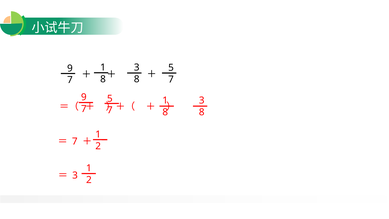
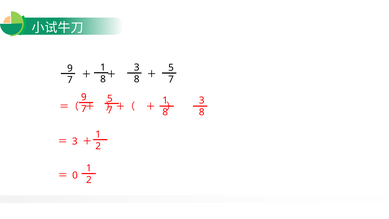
7 at (75, 141): 7 -> 3
3 at (75, 175): 3 -> 0
